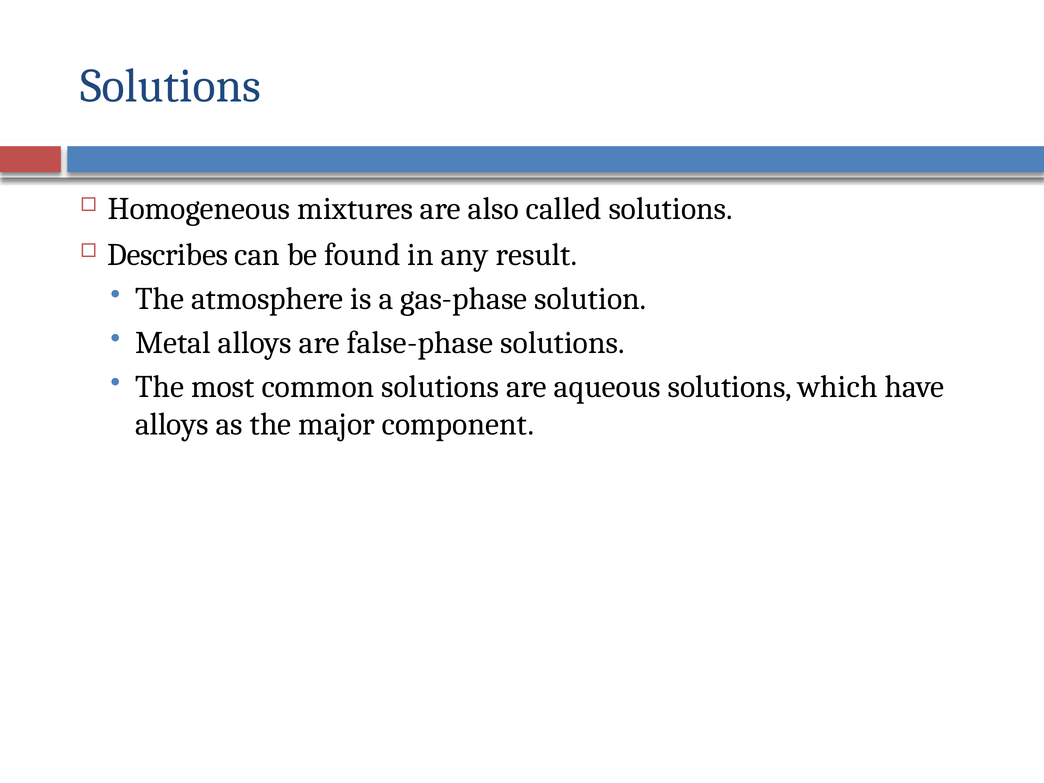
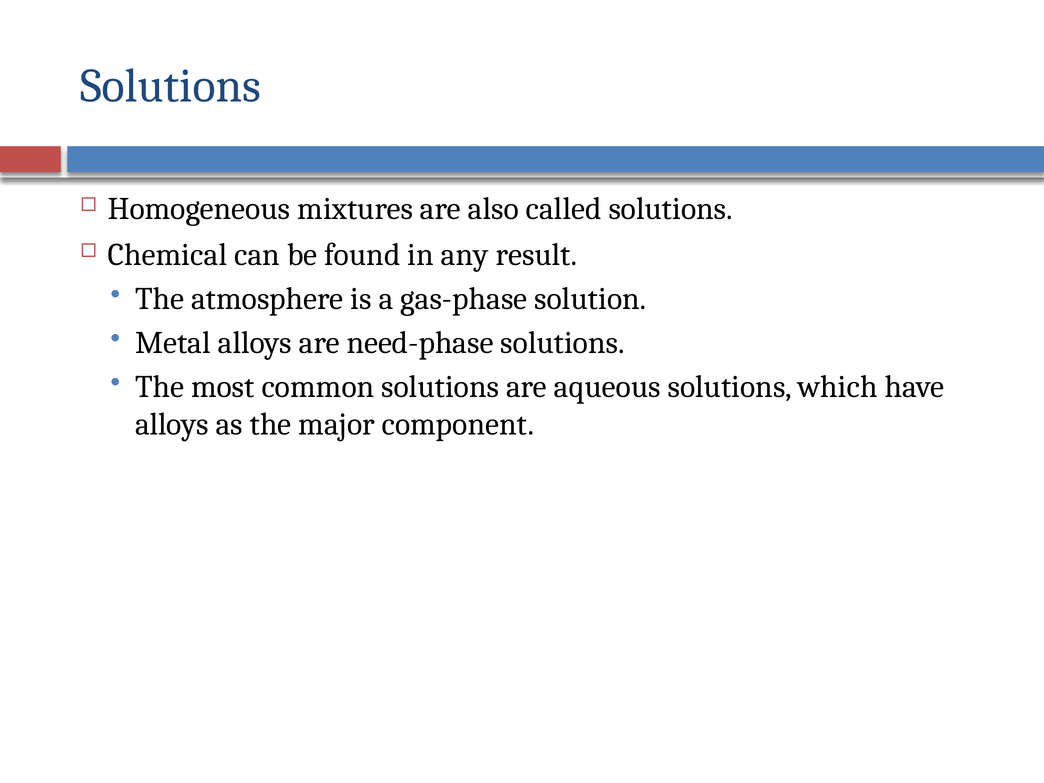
Describes: Describes -> Chemical
false-phase: false-phase -> need-phase
